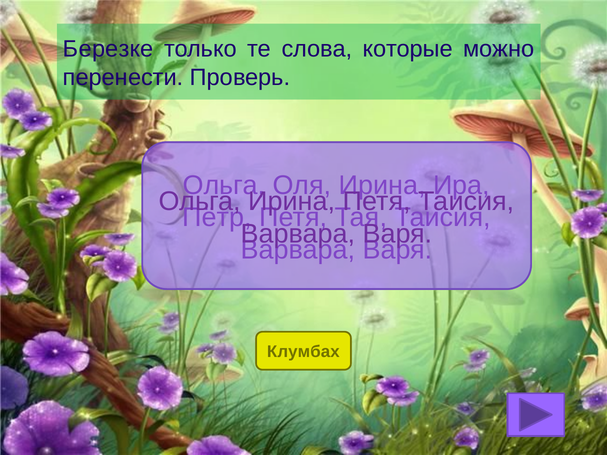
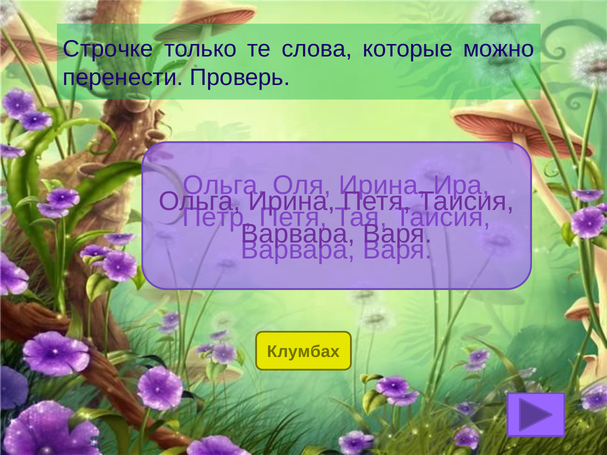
Березке: Березке -> Строчке
